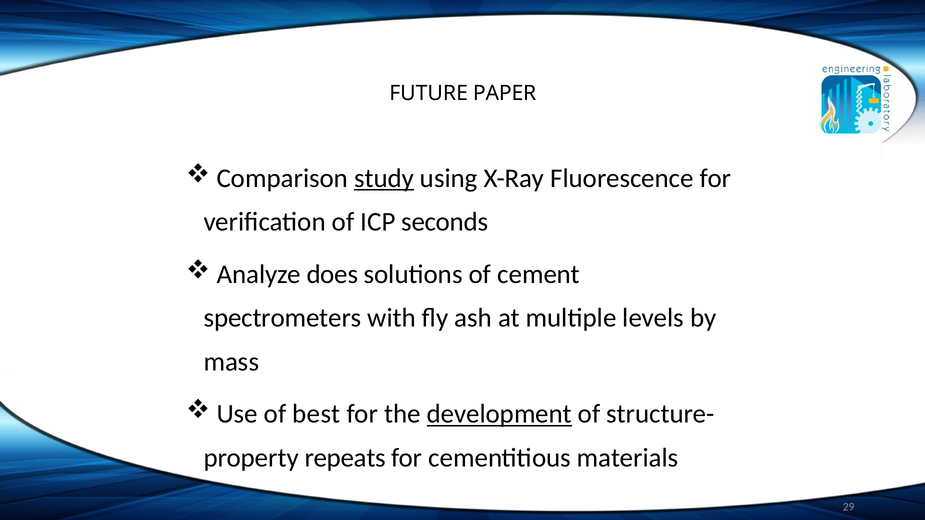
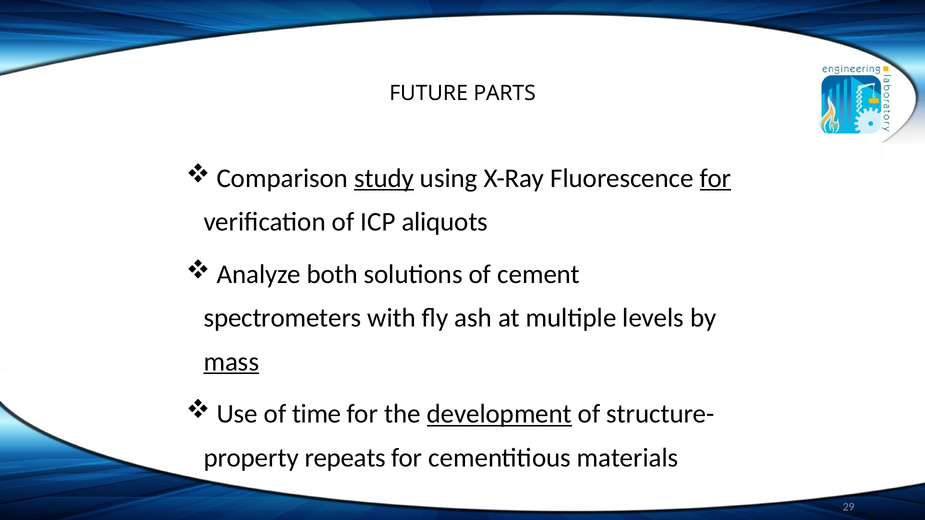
PAPER: PAPER -> PARTS
for at (716, 178) underline: none -> present
seconds: seconds -> aliquots
does: does -> both
mass underline: none -> present
best: best -> time
